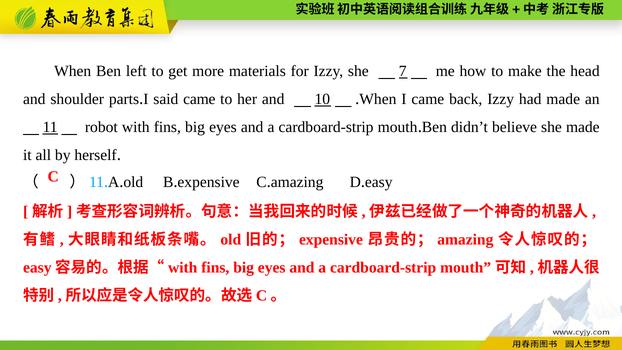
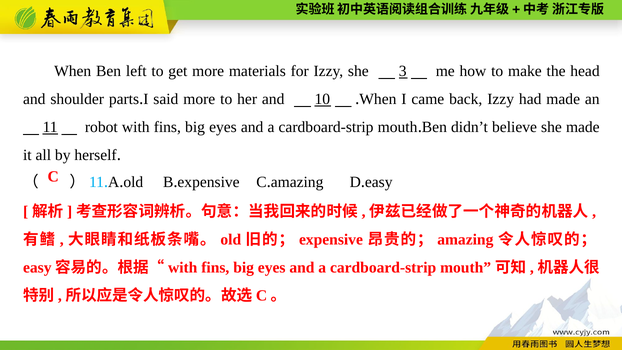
7: 7 -> 3
said came: came -> more
